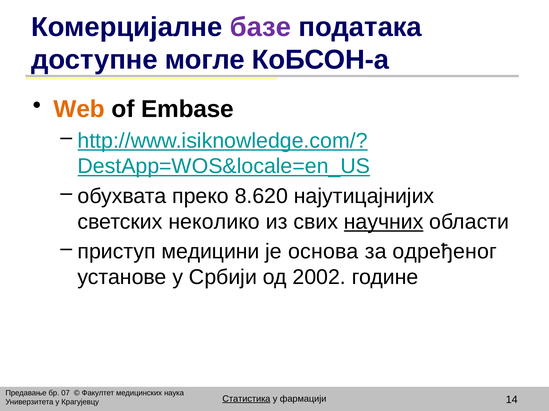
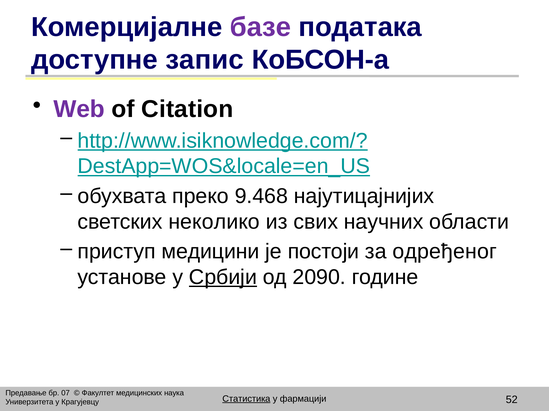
могле: могле -> запис
Web colour: orange -> purple
Embase: Embase -> Citation
8.620: 8.620 -> 9.468
научних underline: present -> none
основа: основа -> постоји
Србији underline: none -> present
2002: 2002 -> 2090
14: 14 -> 52
